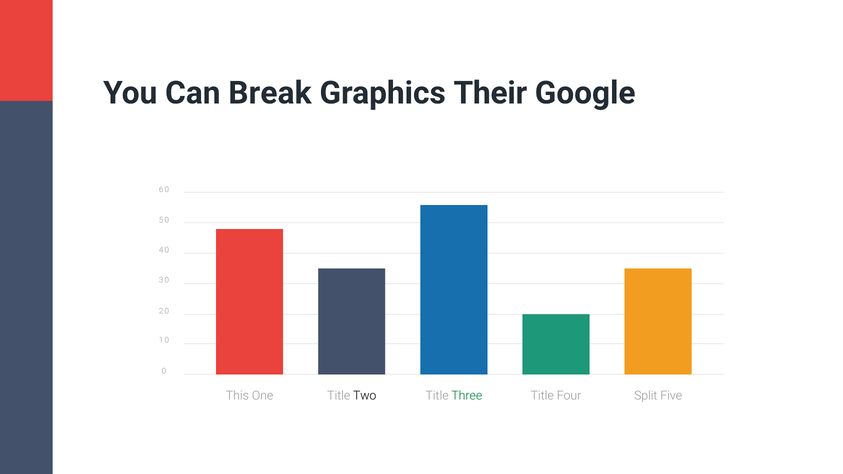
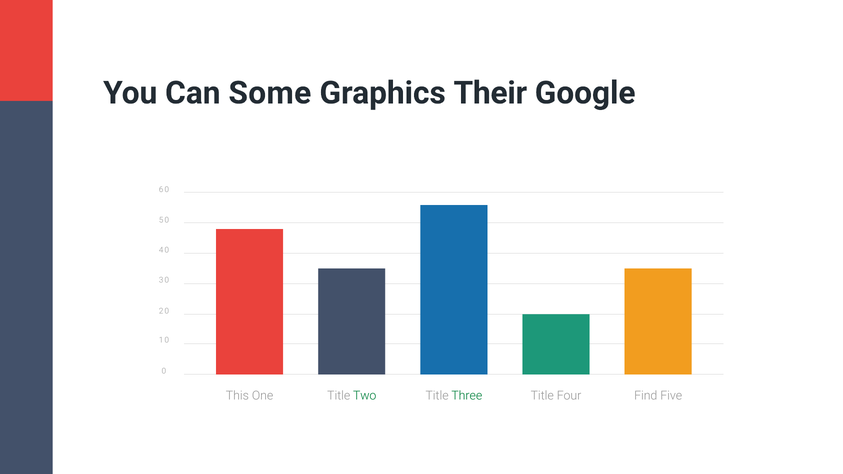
Break: Break -> Some
Two colour: black -> green
Split: Split -> Find
